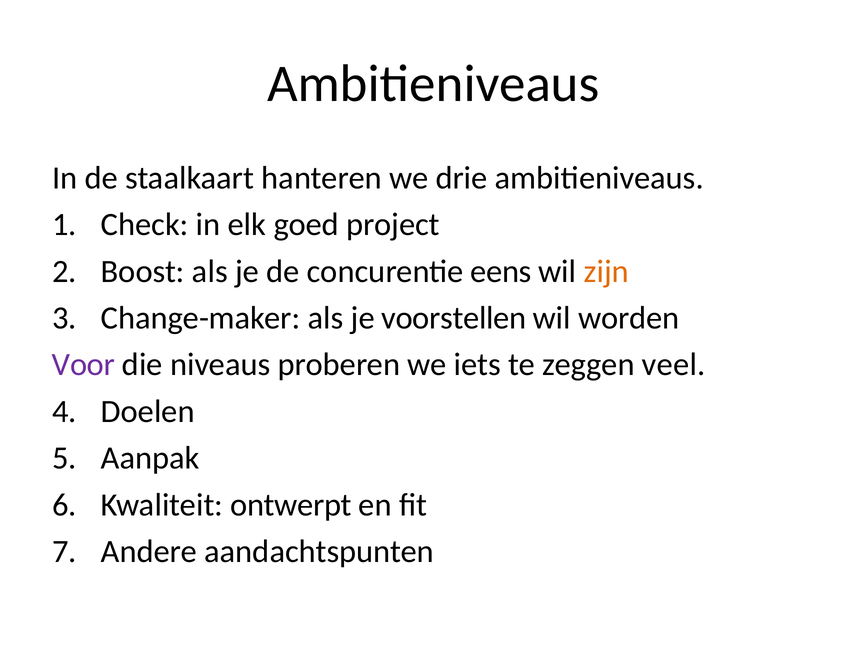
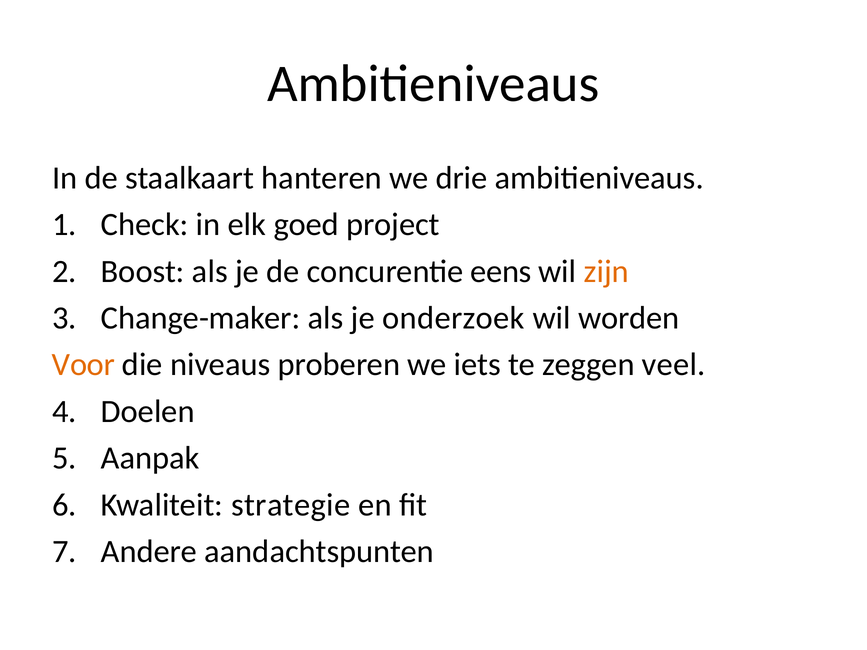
voorstellen: voorstellen -> onderzoek
Voor colour: purple -> orange
ontwerpt: ontwerpt -> strategie
